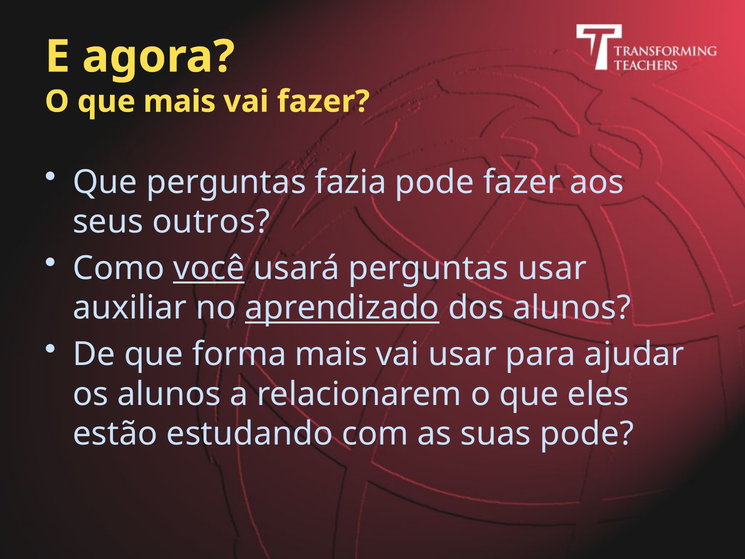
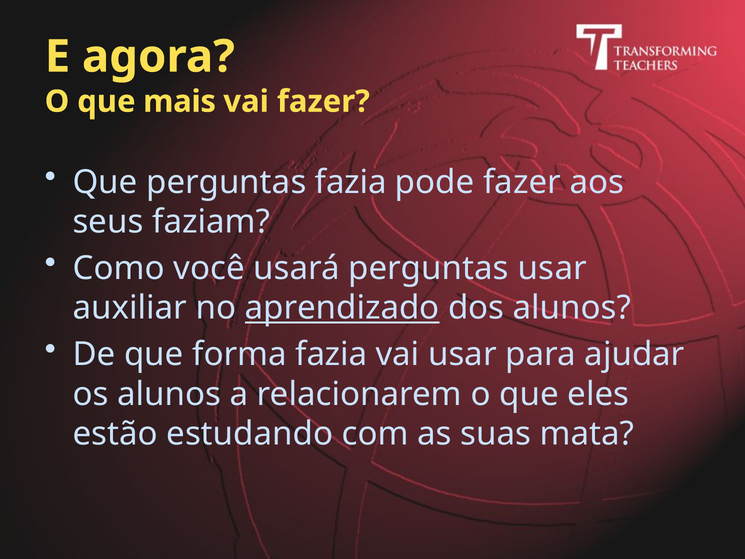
outros: outros -> faziam
você underline: present -> none
forma mais: mais -> fazia
suas pode: pode -> mata
